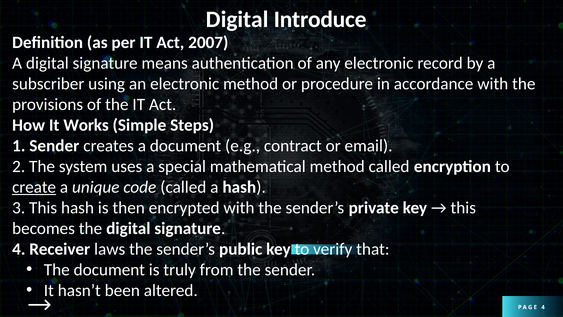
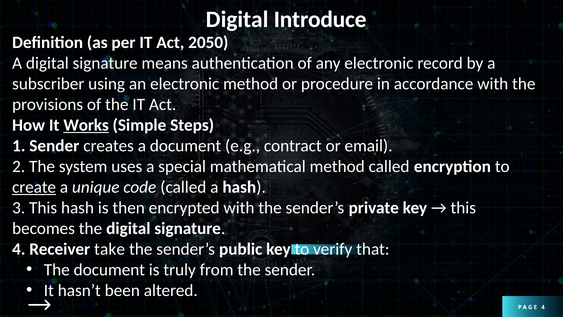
2007: 2007 -> 2050
Works underline: none -> present
laws: laws -> take
